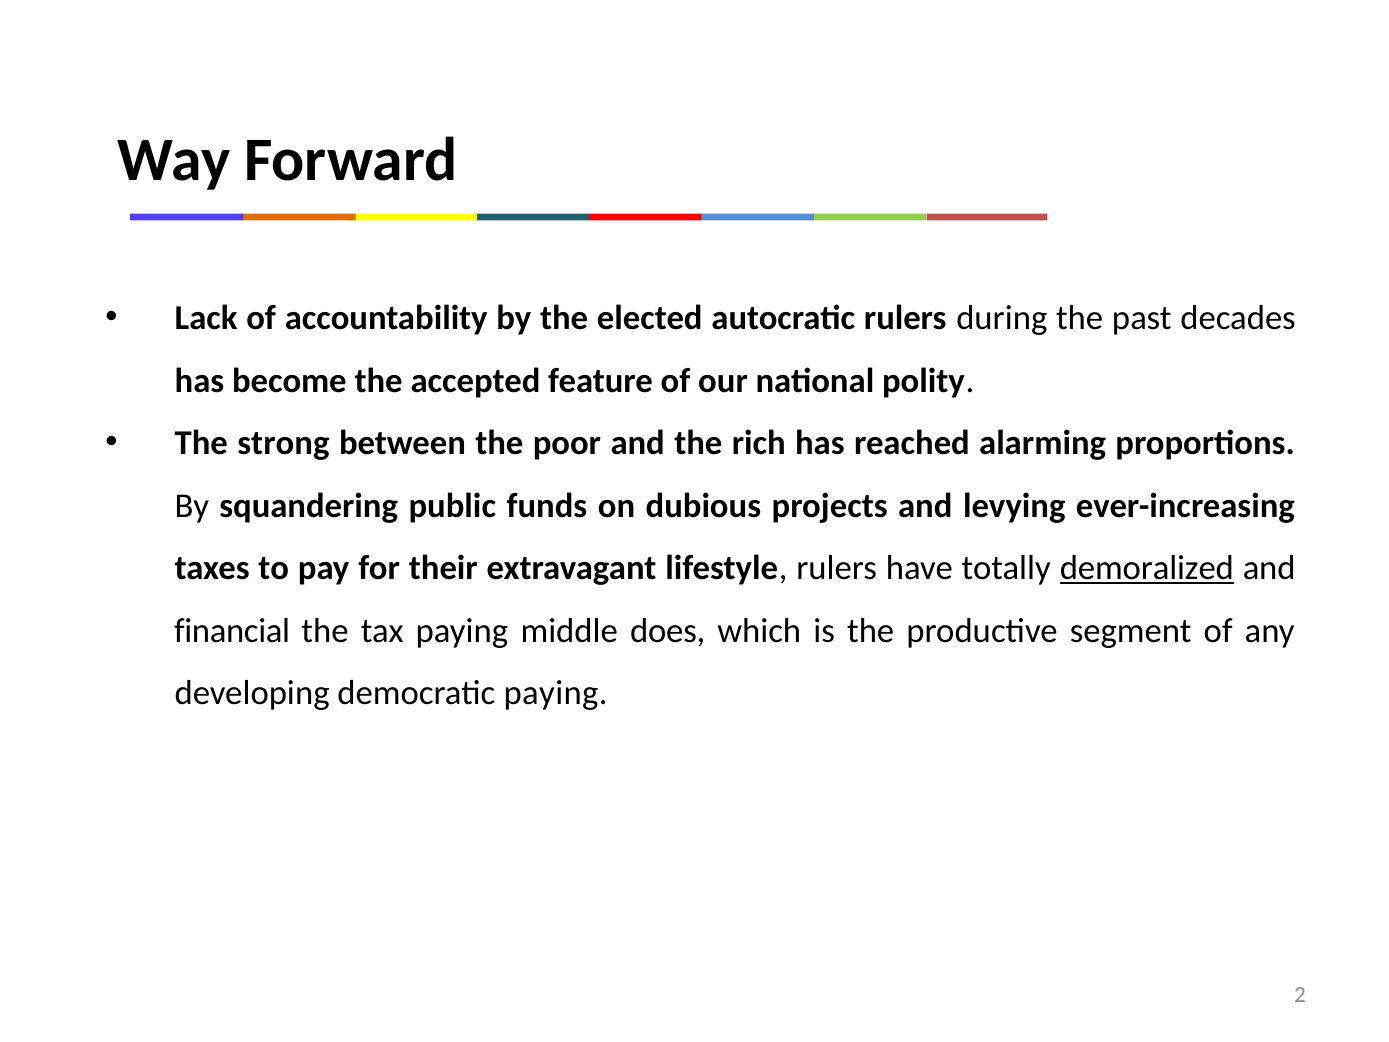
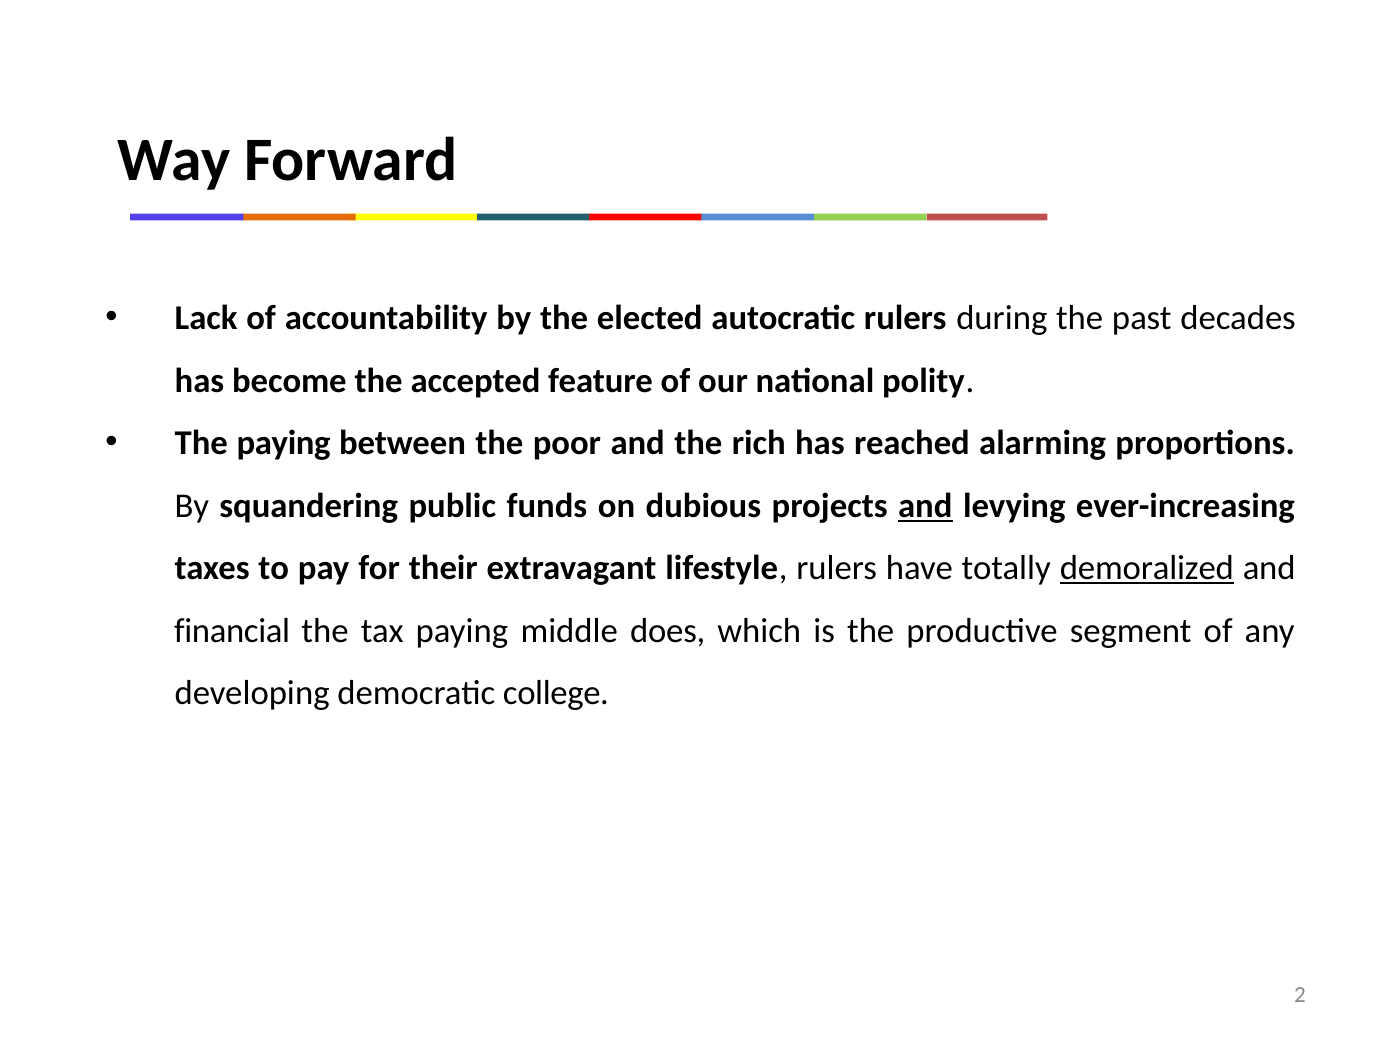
The strong: strong -> paying
and at (925, 506) underline: none -> present
democratic paying: paying -> college
